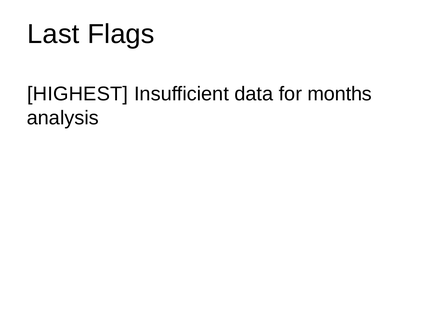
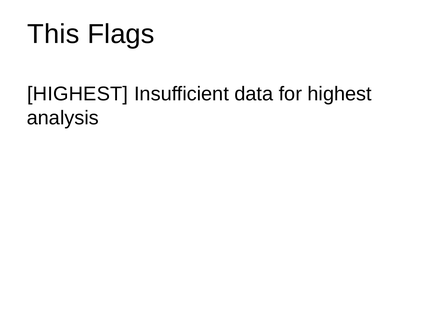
Last: Last -> This
for months: months -> highest
